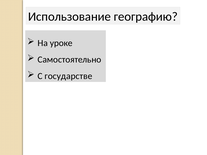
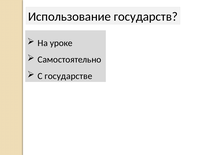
географию: географию -> государств
